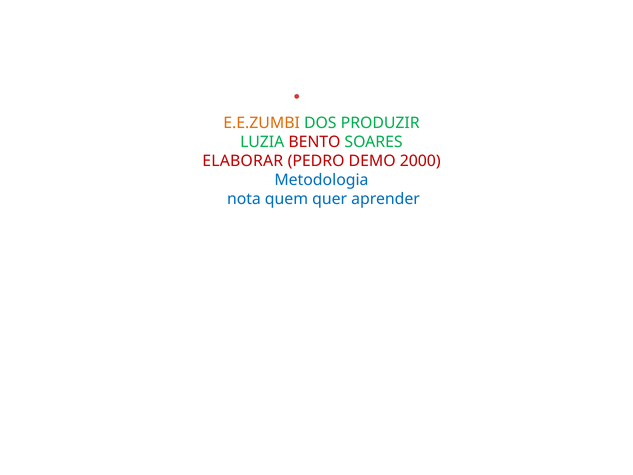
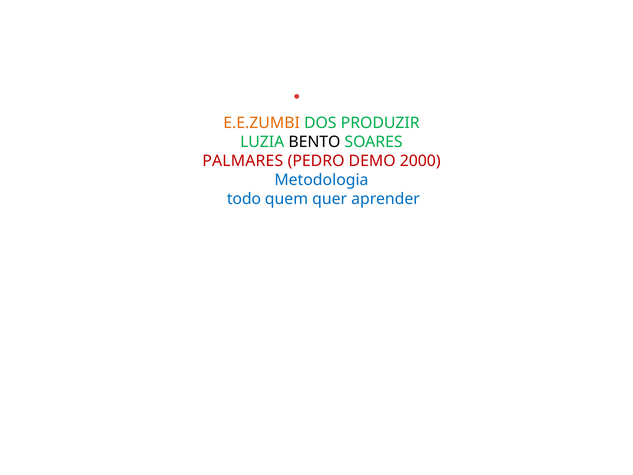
BENTO colour: red -> black
ELABORAR: ELABORAR -> PALMARES
nota: nota -> todo
